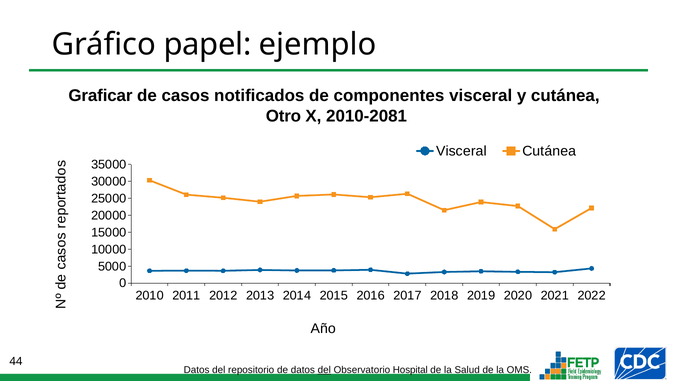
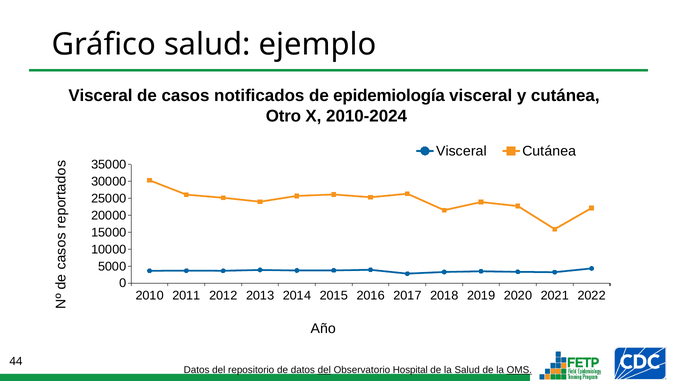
Gráfico papel: papel -> salud
Graficar at (100, 96): Graficar -> Visceral
componentes: componentes -> epidemiología
2010-2081: 2010-2081 -> 2010-2024
OMS underline: none -> present
